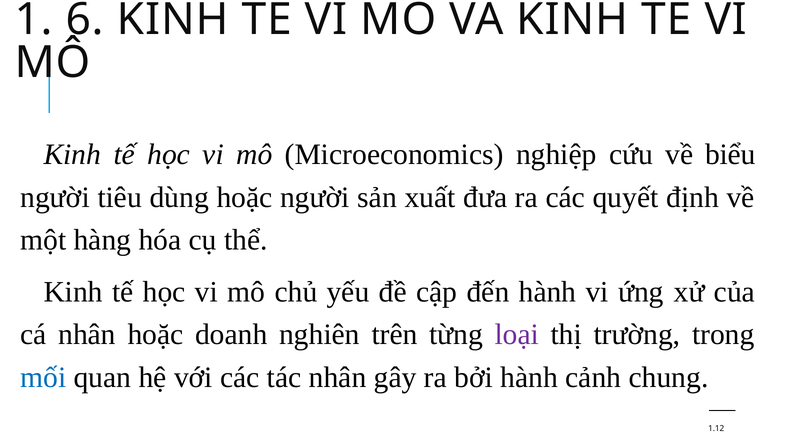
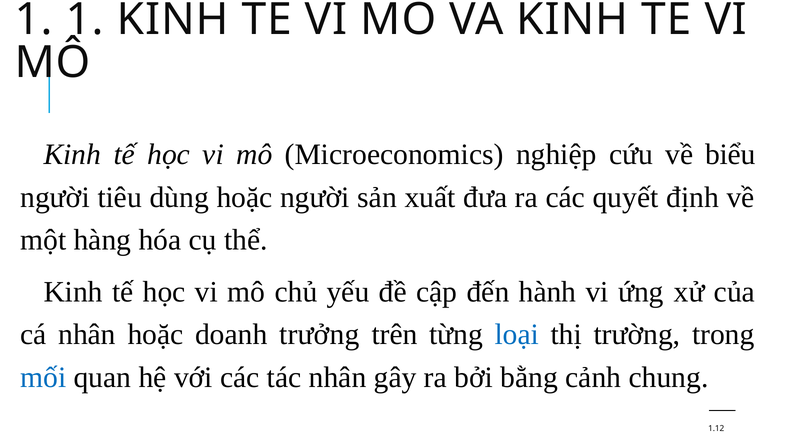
1 6: 6 -> 1
nghiên: nghiên -> trưởng
loại colour: purple -> blue
bởi hành: hành -> bằng
